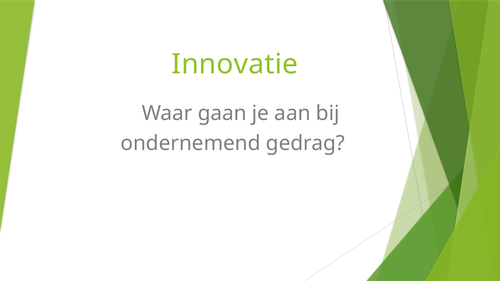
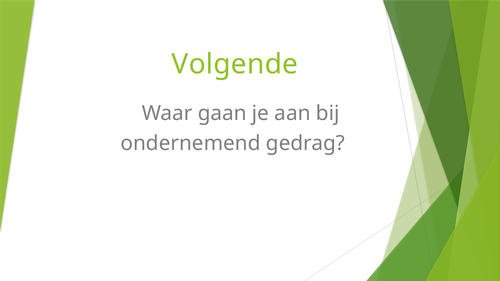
Innovatie: Innovatie -> Volgende
